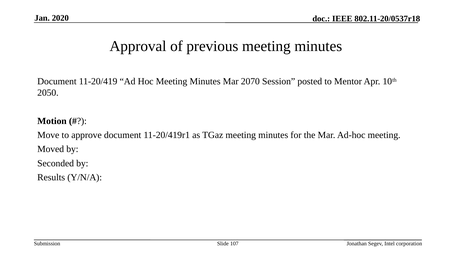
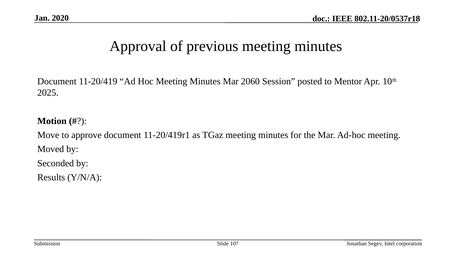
2070: 2070 -> 2060
2050: 2050 -> 2025
